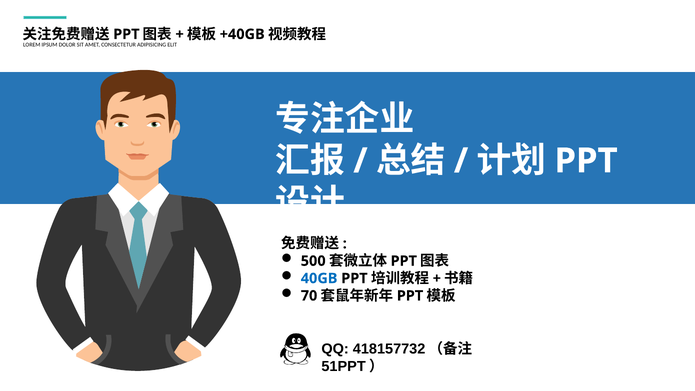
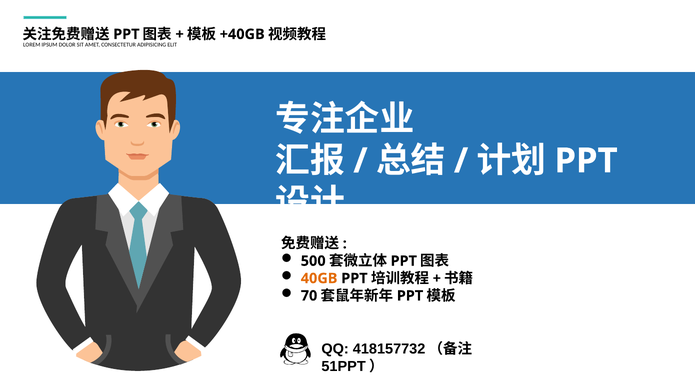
40GB colour: blue -> orange
